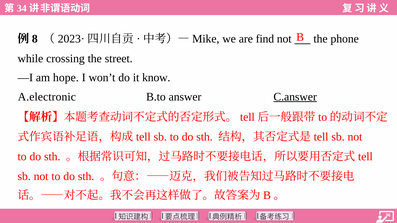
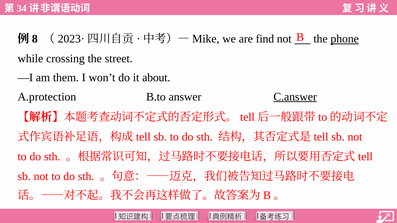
phone underline: none -> present
hope: hope -> them
know: know -> about
A.electronic: A.electronic -> A.protection
